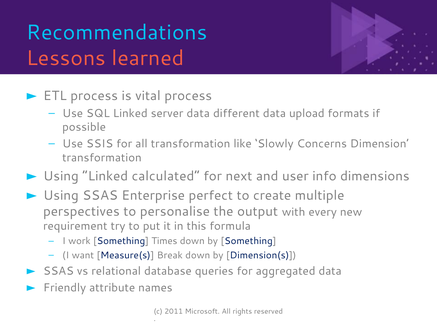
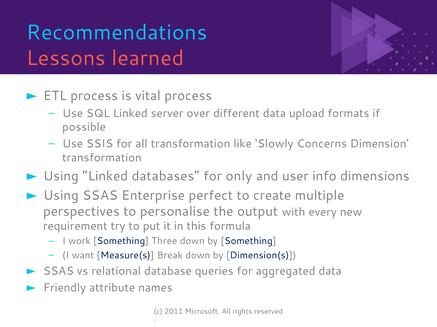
server data: data -> over
calculated: calculated -> databases
next: next -> only
Times: Times -> Three
